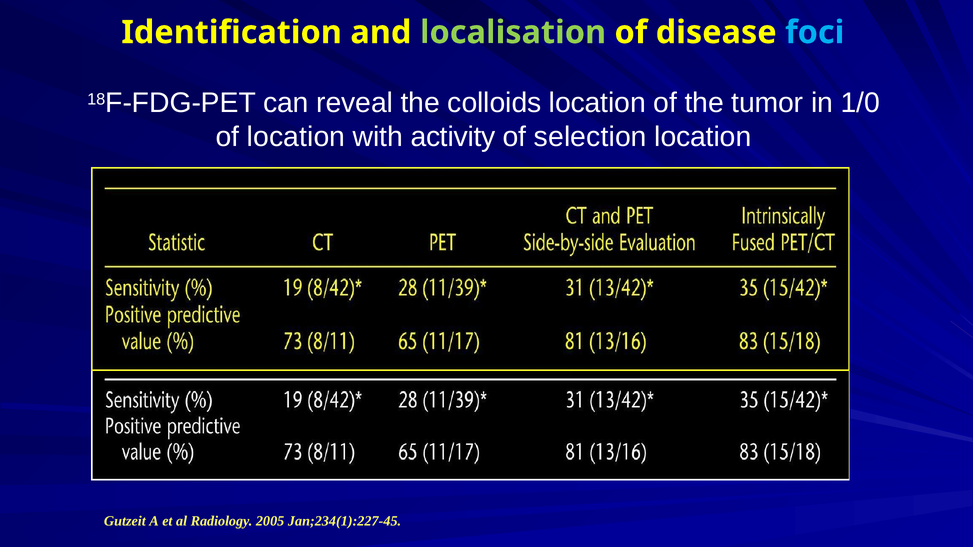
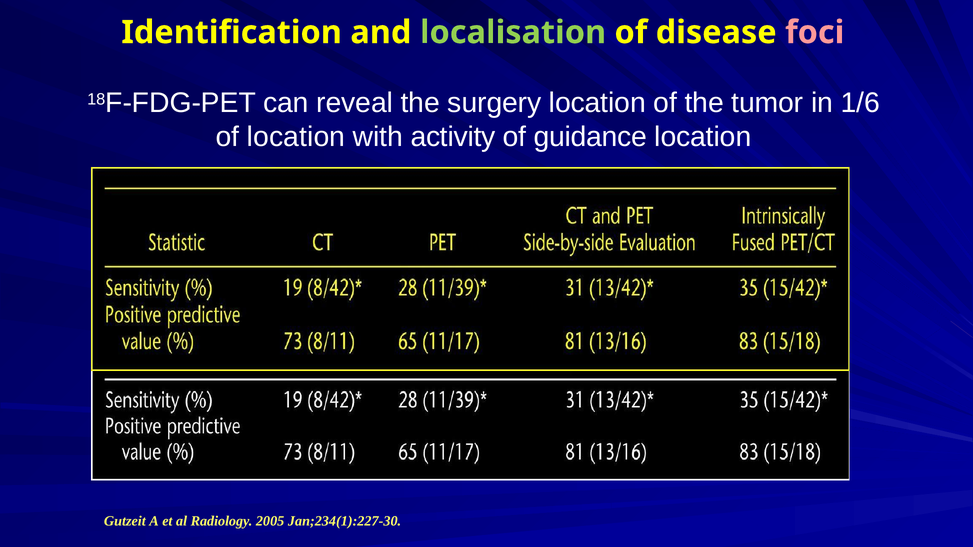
foci colour: light blue -> pink
colloids: colloids -> surgery
1/0: 1/0 -> 1/6
selection: selection -> guidance
Jan;234(1):227-45: Jan;234(1):227-45 -> Jan;234(1):227-30
